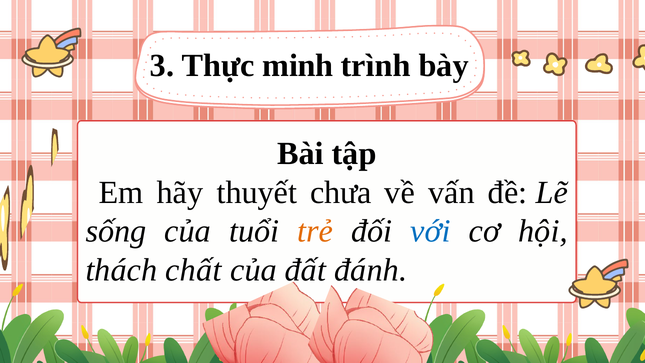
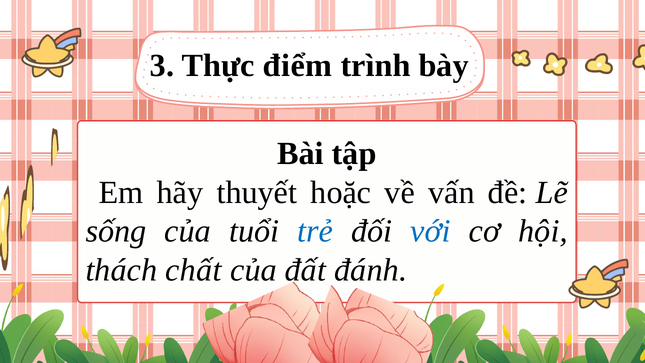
minh: minh -> điểm
chưa: chưa -> hoặc
trẻ colour: orange -> blue
